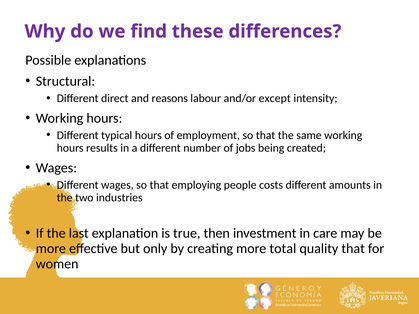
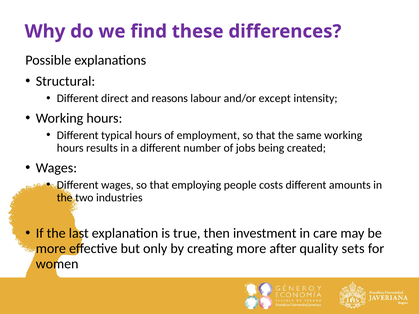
total: total -> after
quality that: that -> sets
